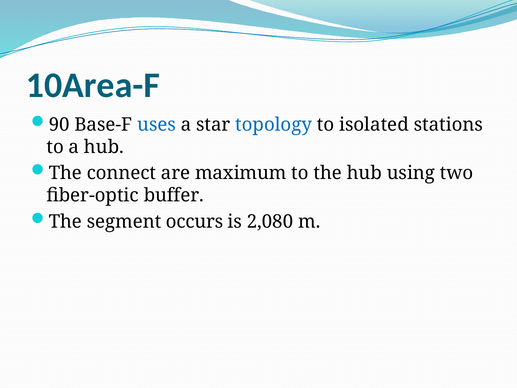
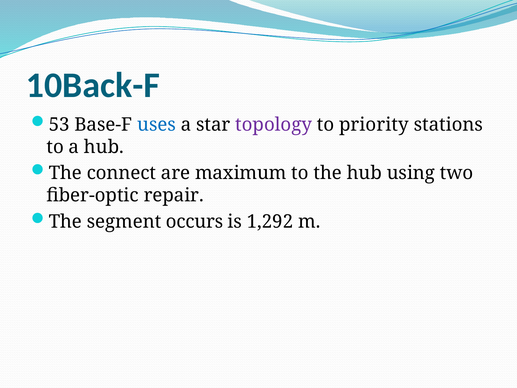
10Area-F: 10Area-F -> 10Back-F
90: 90 -> 53
topology colour: blue -> purple
isolated: isolated -> priority
buffer: buffer -> repair
2,080: 2,080 -> 1,292
